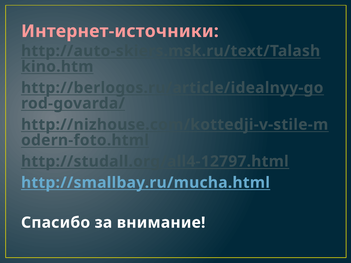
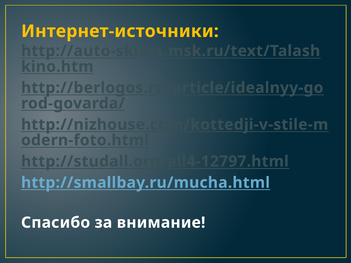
Интернет-источники colour: pink -> yellow
